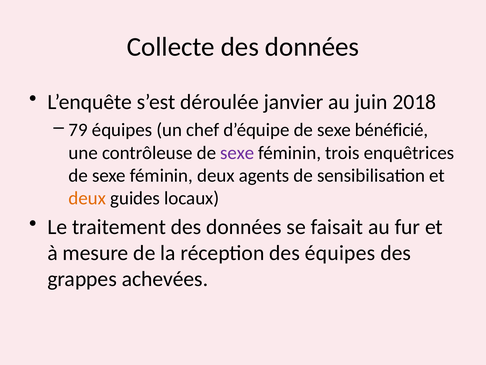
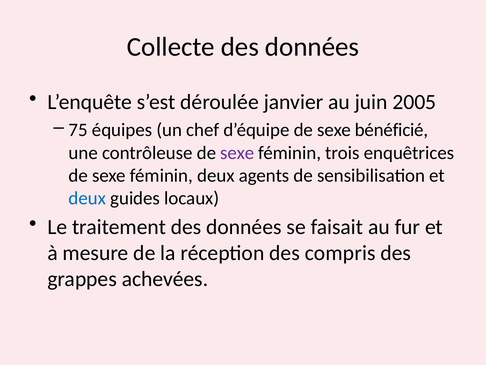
2018: 2018 -> 2005
79: 79 -> 75
deux at (87, 198) colour: orange -> blue
des équipes: équipes -> compris
